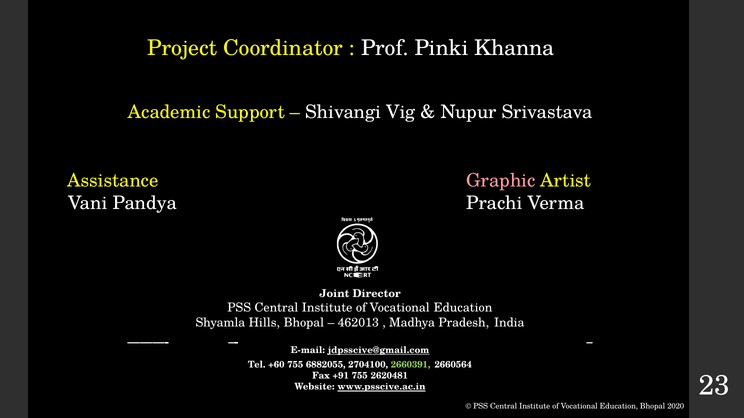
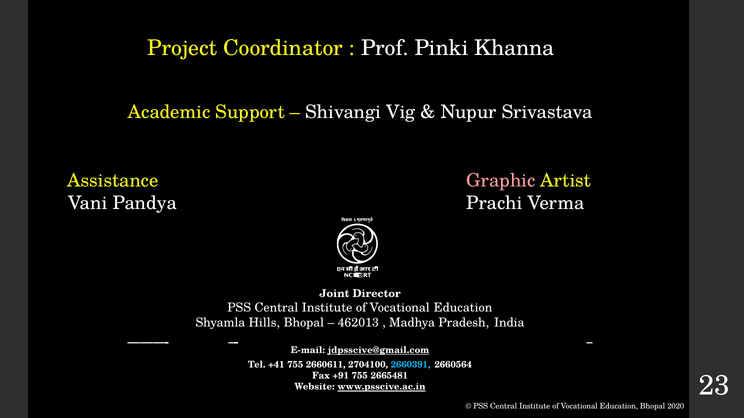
+60: +60 -> +41
6882055: 6882055 -> 2660611
2660391 colour: light green -> light blue
2620481: 2620481 -> 2665481
